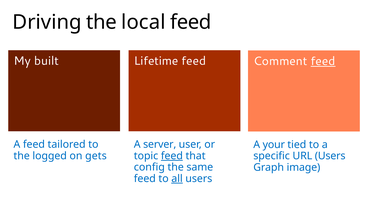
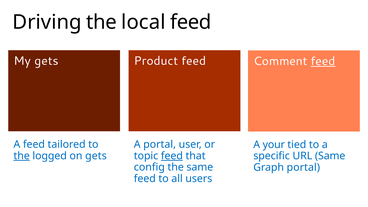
My built: built -> gets
Lifetime: Lifetime -> Product
A server: server -> portal
the at (22, 156) underline: none -> present
URL Users: Users -> Same
Graph image: image -> portal
all underline: present -> none
